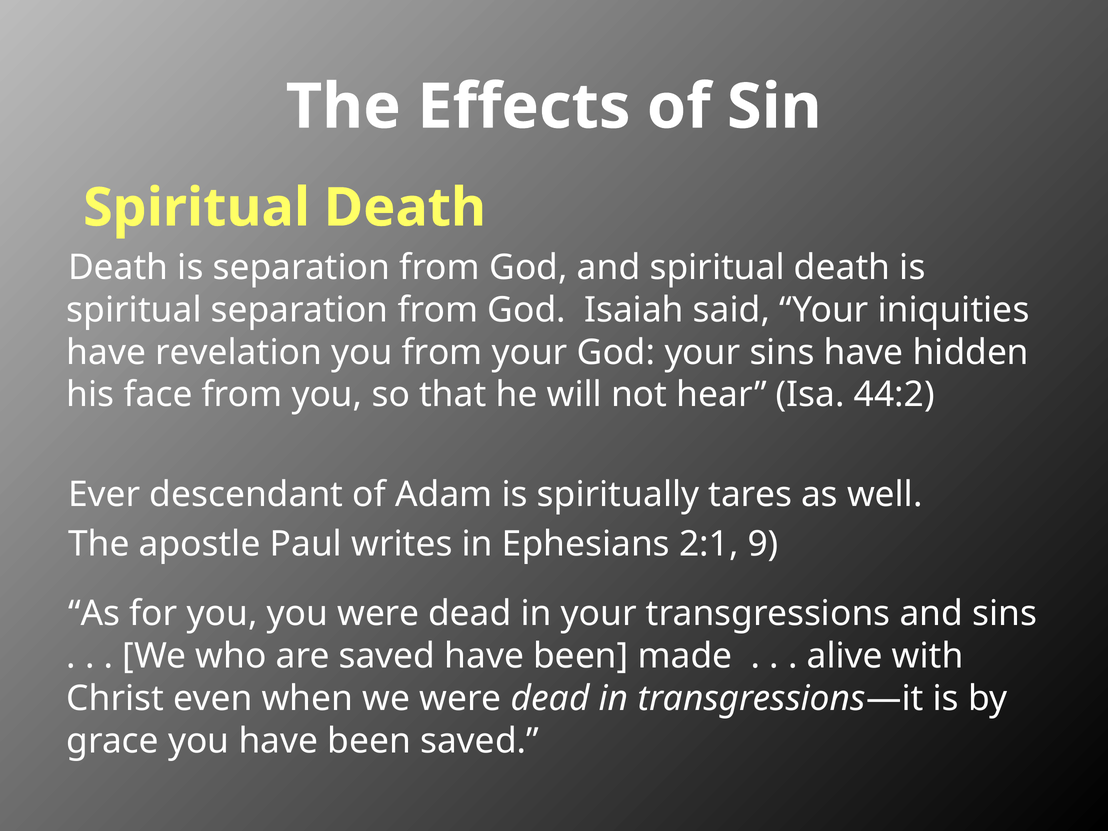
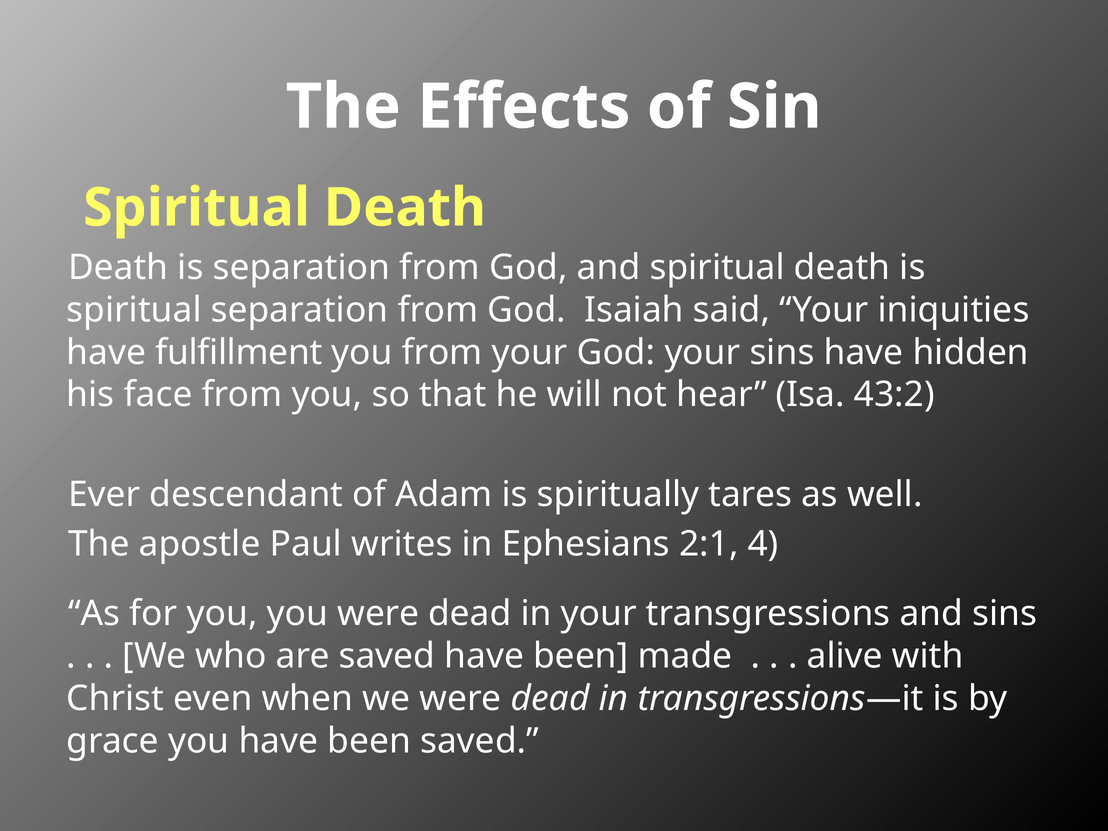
revelation: revelation -> fulfillment
44:2: 44:2 -> 43:2
9: 9 -> 4
